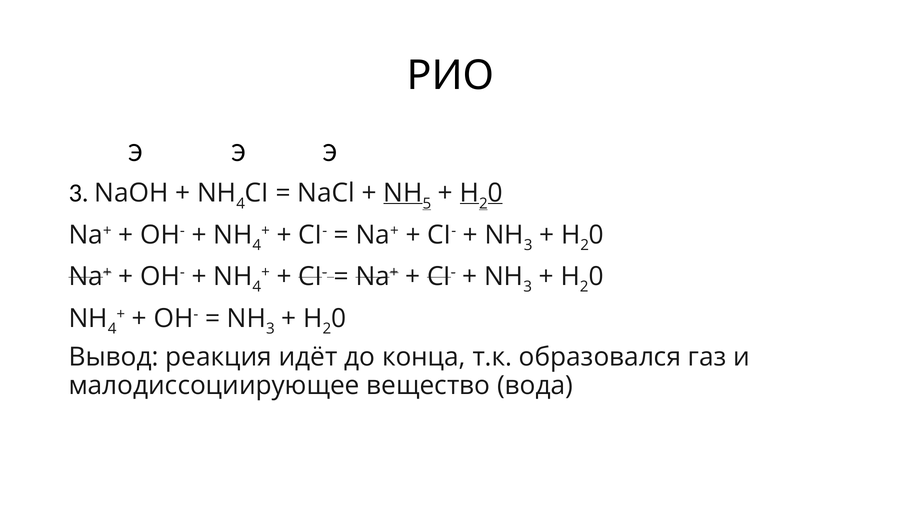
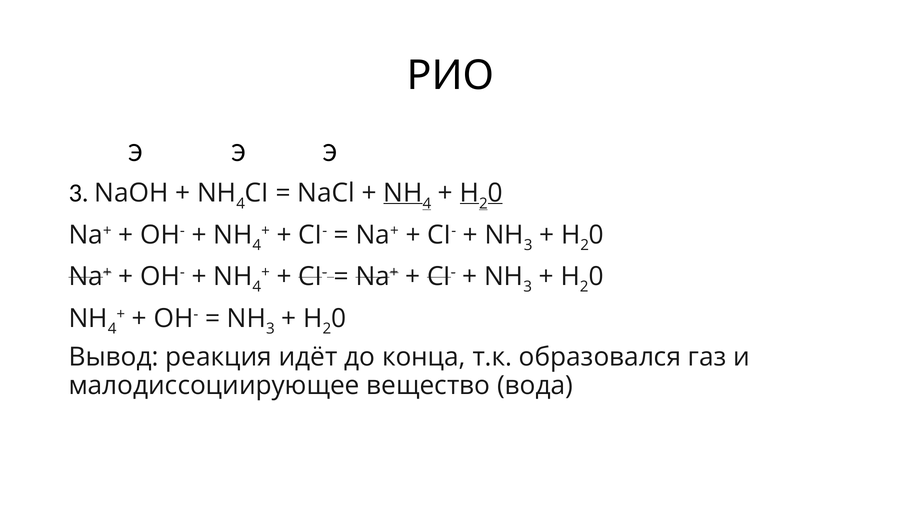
5 at (427, 203): 5 -> 4
